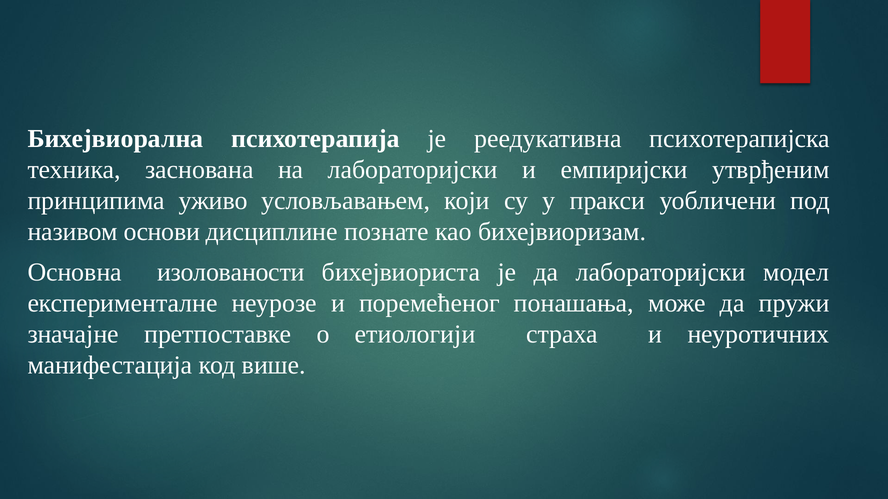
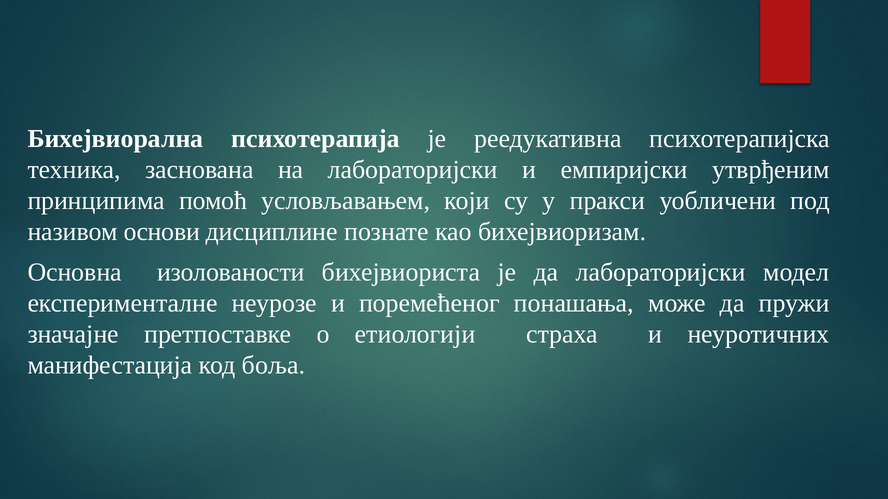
уживо: уживо -> помоћ
више: више -> боља
